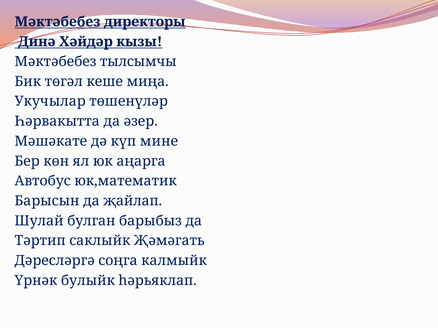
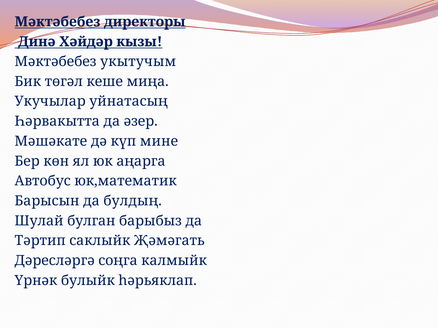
тылсымчы: тылсымчы -> укытучым
төшенүләр: төшенүләр -> уйнатасың
җайлап: җайлап -> булдың
